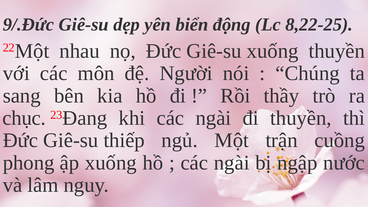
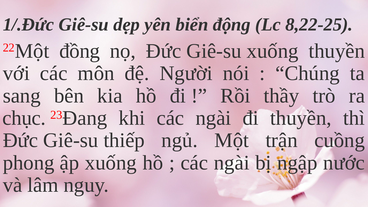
9/.Đức: 9/.Đức -> 1/.Đức
nhau: nhau -> đồng
